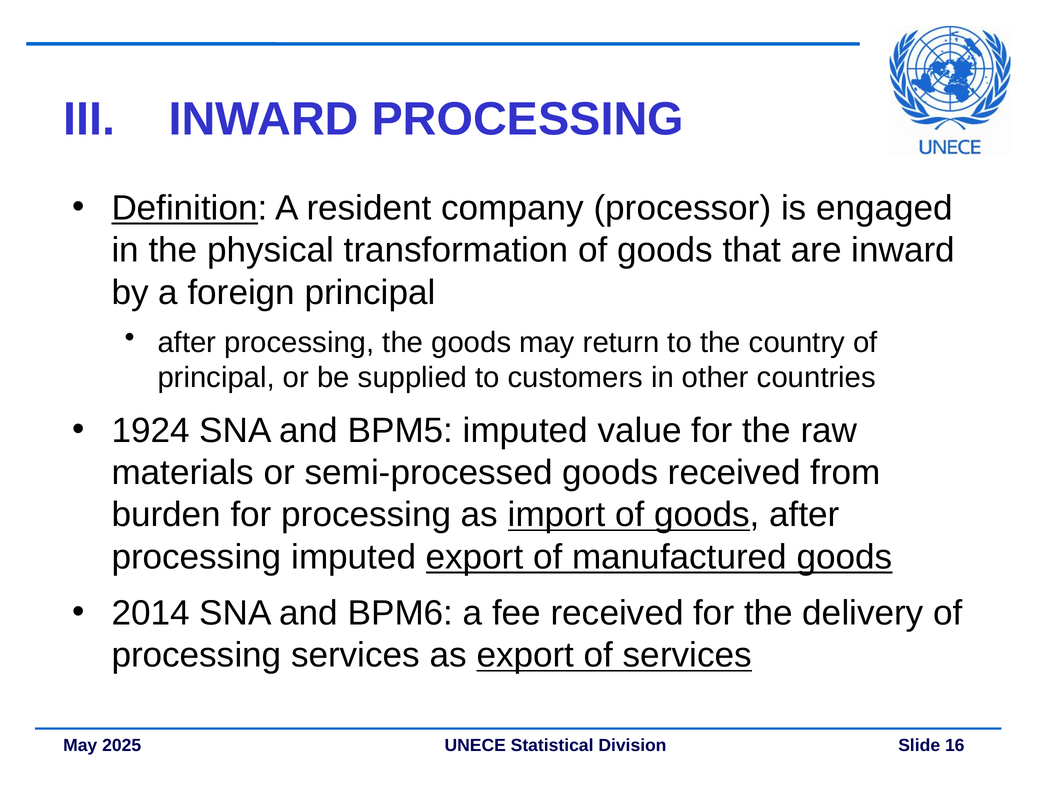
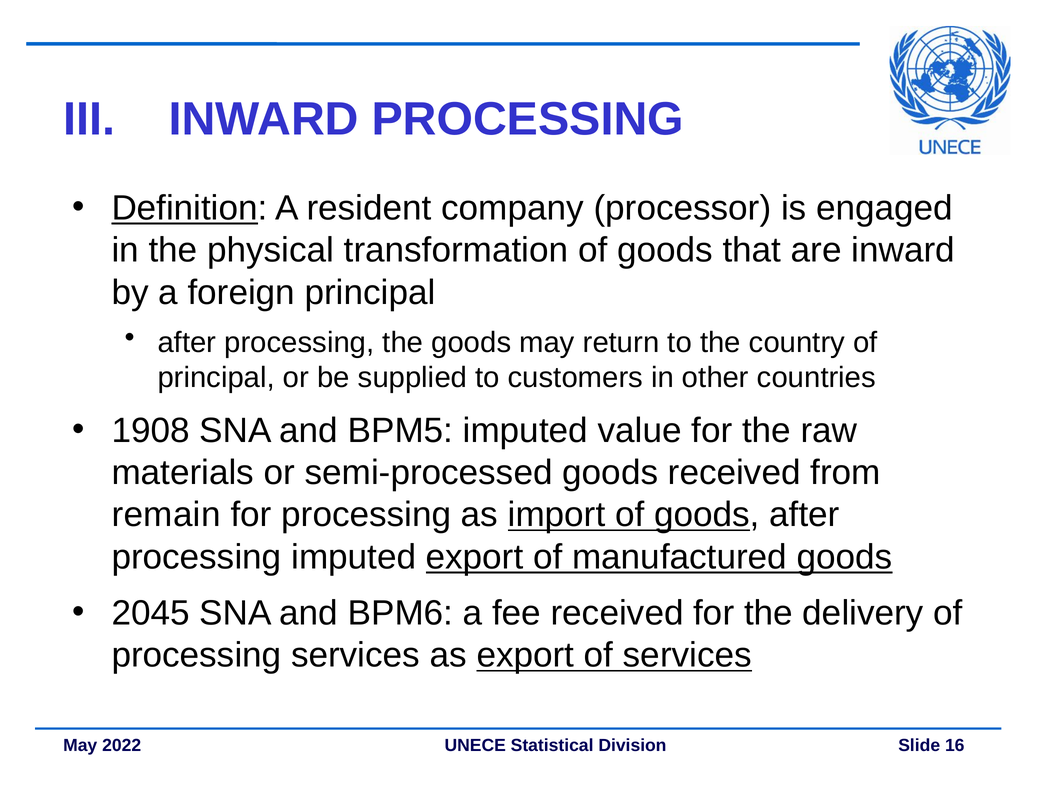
1924: 1924 -> 1908
burden: burden -> remain
2014: 2014 -> 2045
2025: 2025 -> 2022
